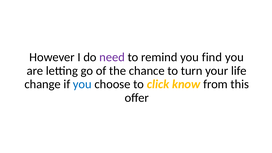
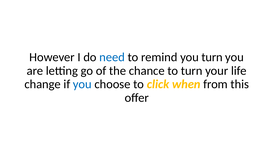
need colour: purple -> blue
you find: find -> turn
know: know -> when
